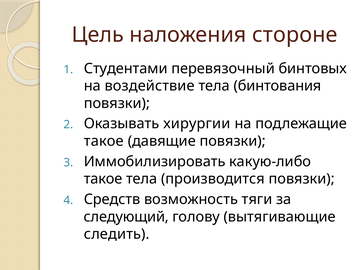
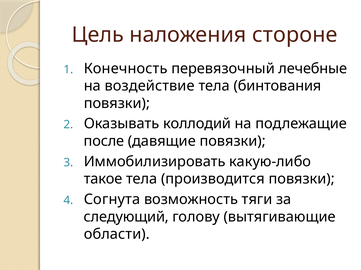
Студентами: Студентами -> Конечность
бинтовых: бинтовых -> лечебные
хирургии: хирургии -> коллодий
такое at (104, 142): такое -> после
Средств: Средств -> Согнута
следить: следить -> области
